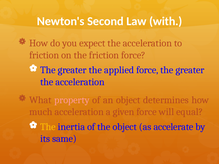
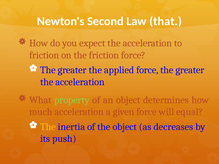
with: with -> that
property colour: pink -> light green
accelerate: accelerate -> decreases
same: same -> push
